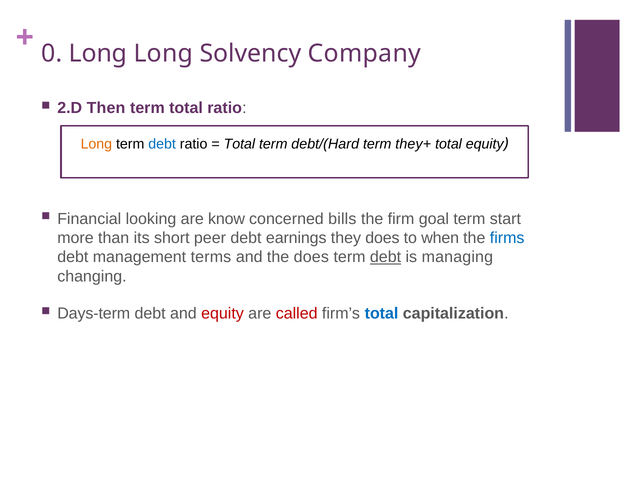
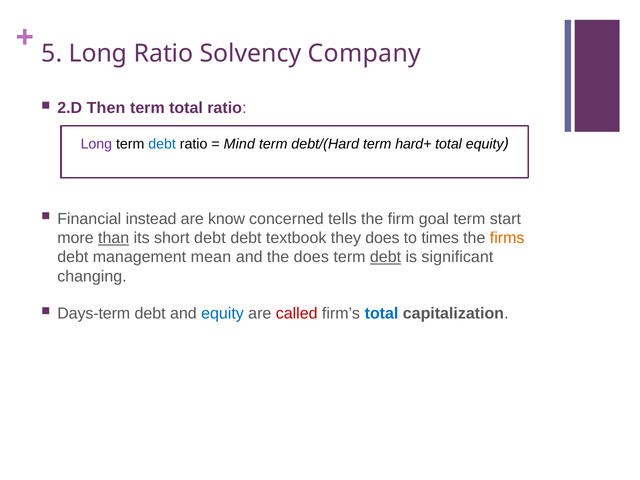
0: 0 -> 5
Long Long: Long -> Ratio
Long at (96, 144) colour: orange -> purple
Total at (239, 144): Total -> Mind
they+: they+ -> hard+
looking: looking -> instead
bills: bills -> tells
than underline: none -> present
short peer: peer -> debt
earnings: earnings -> textbook
when: when -> times
firms colour: blue -> orange
terms: terms -> mean
managing: managing -> significant
equity at (223, 313) colour: red -> blue
